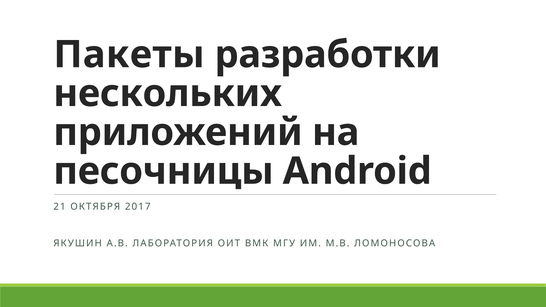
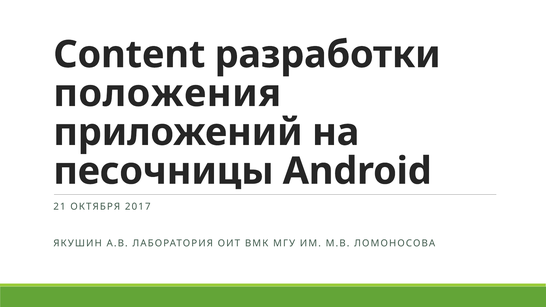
Пакеты: Пакеты -> Content
нескольких: нескольких -> положения
